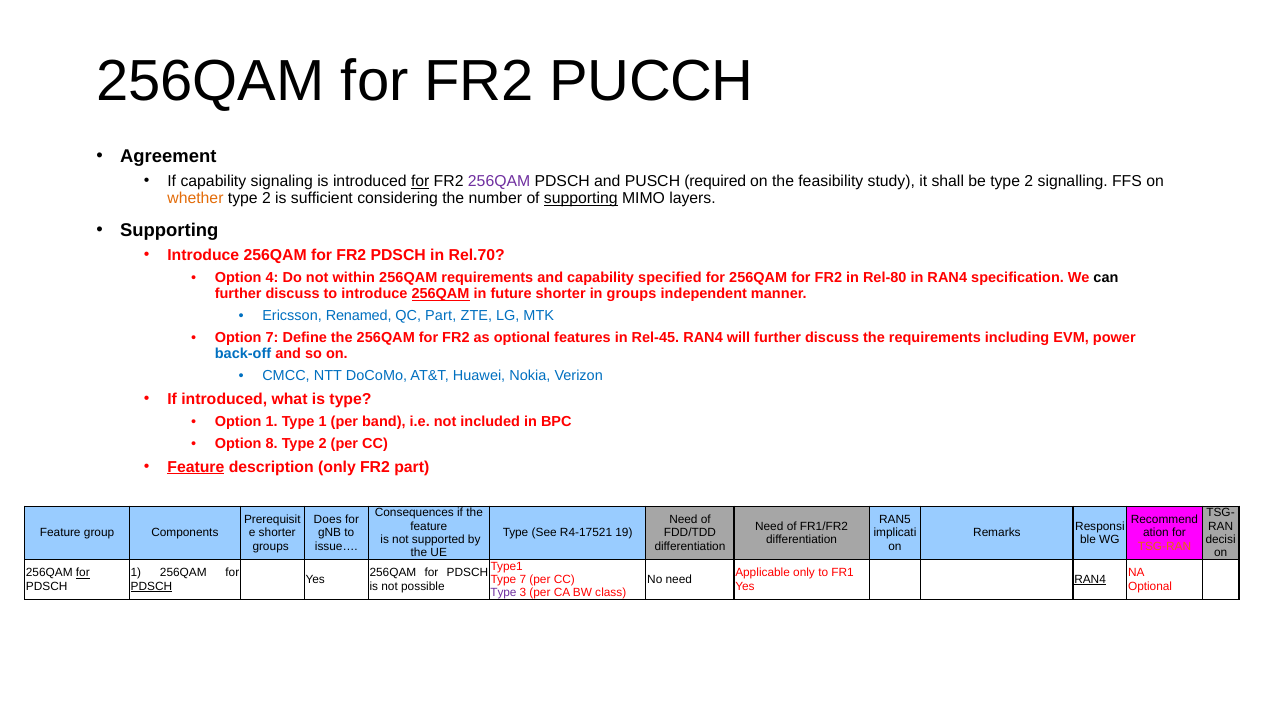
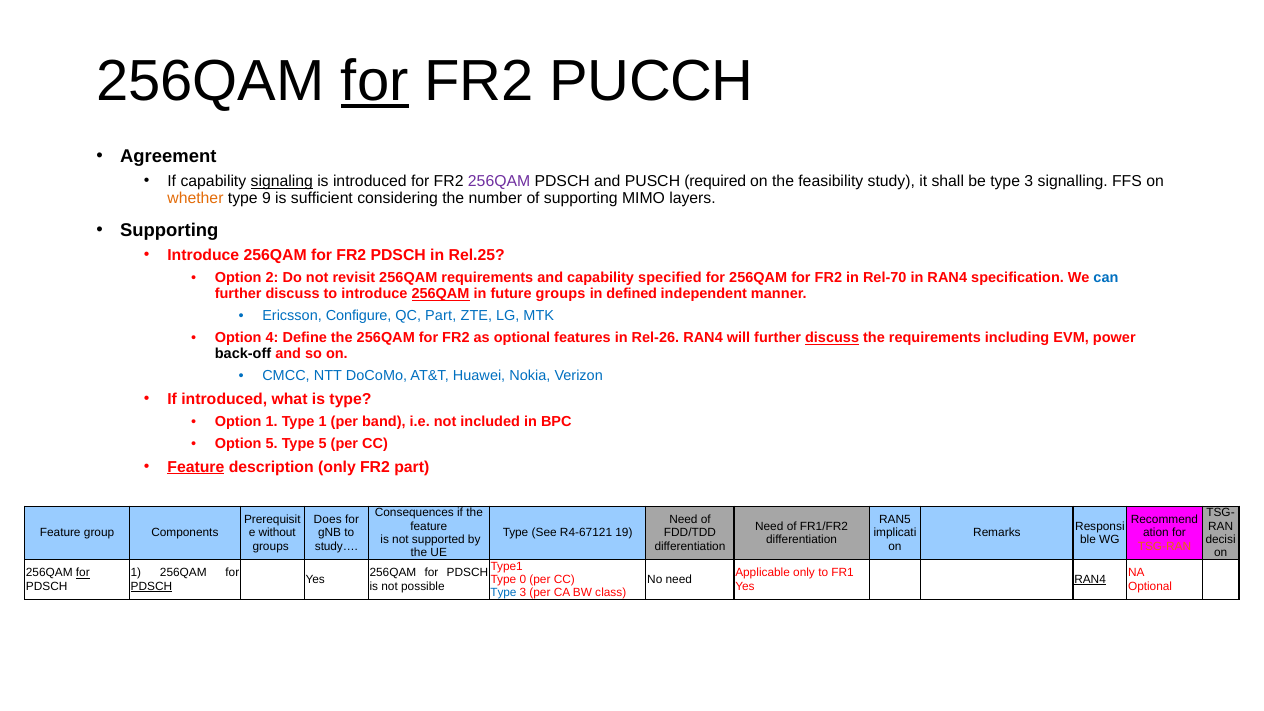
for at (375, 81) underline: none -> present
signaling underline: none -> present
for at (420, 181) underline: present -> none
be type 2: 2 -> 3
2 at (266, 198): 2 -> 9
supporting at (581, 198) underline: present -> none
Rel.70: Rel.70 -> Rel.25
4: 4 -> 2
within: within -> revisit
Rel-80: Rel-80 -> Rel-70
can colour: black -> blue
future shorter: shorter -> groups
in groups: groups -> defined
Renamed: Renamed -> Configure
Option 7: 7 -> 4
Rel-45: Rel-45 -> Rel-26
discuss at (832, 338) underline: none -> present
back-off colour: blue -> black
Option 8: 8 -> 5
2 at (323, 444): 2 -> 5
shorter at (277, 533): shorter -> without
R4-17521: R4-17521 -> R4-67121
issue…: issue… -> study…
Type 7: 7 -> 0
Type at (503, 593) colour: purple -> blue
